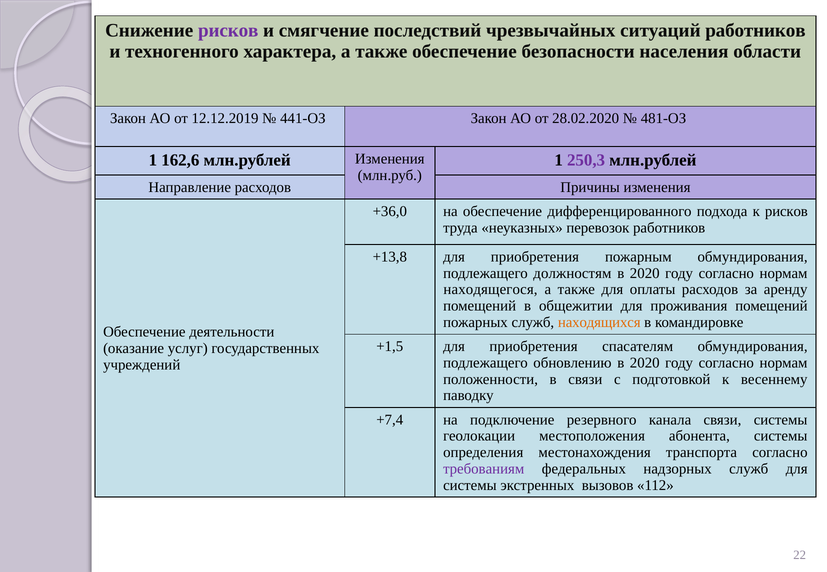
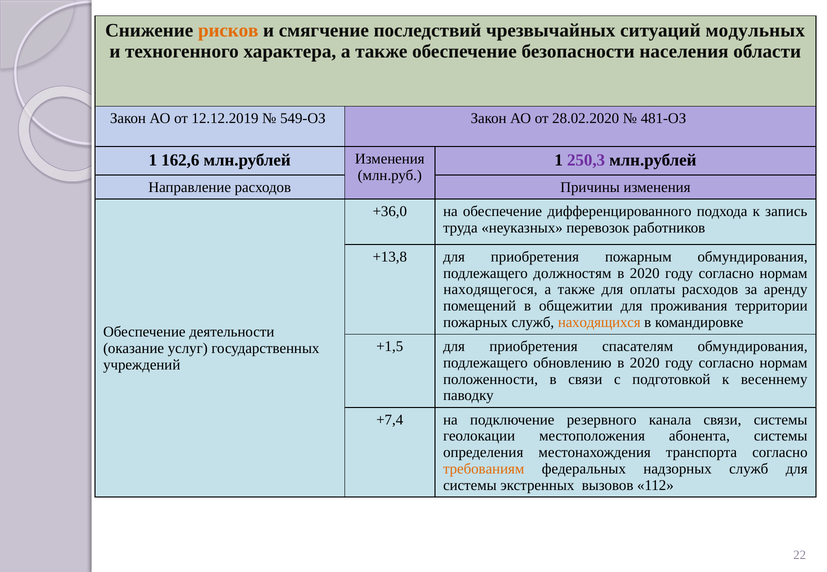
рисков at (228, 30) colour: purple -> orange
ситуаций работников: работников -> модульных
441-ОЗ: 441-ОЗ -> 549-ОЗ
к рисков: рисков -> запись
проживания помещений: помещений -> территории
требованиям colour: purple -> orange
